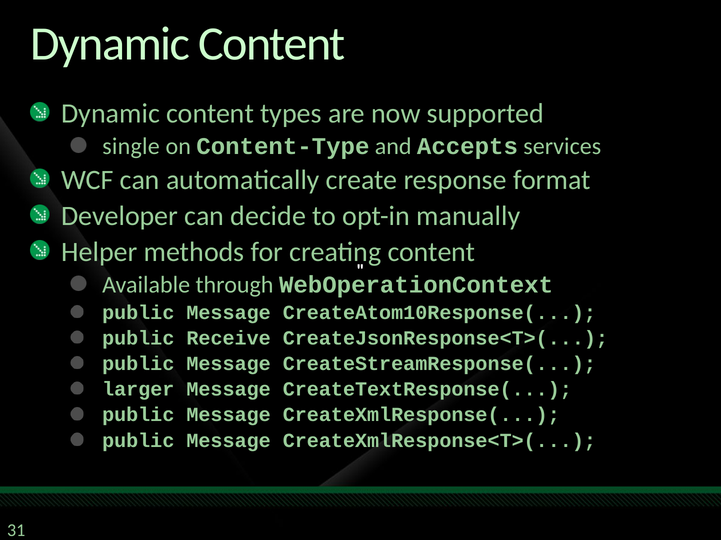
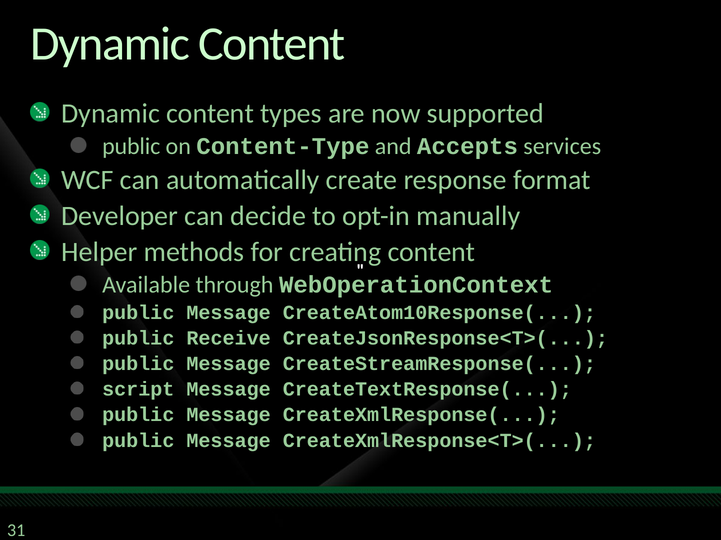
single at (131, 147): single -> public
larger: larger -> script
